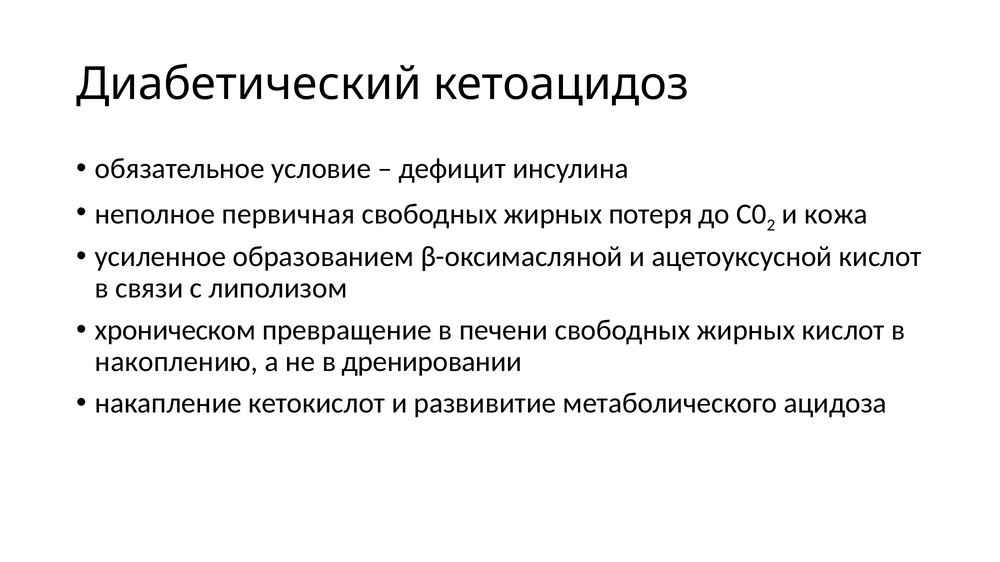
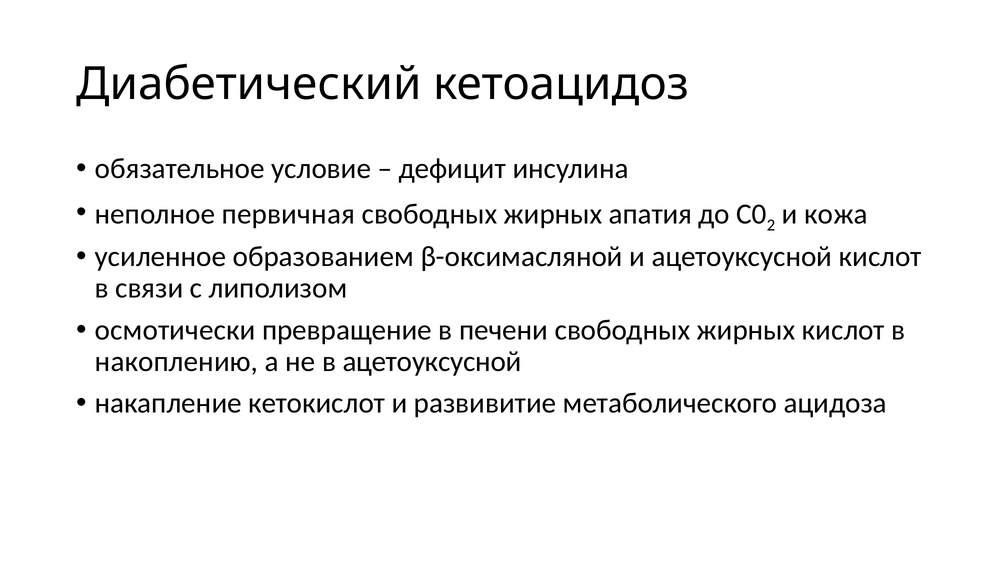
потеря: потеря -> апатия
хроническом: хроническом -> осмотически
в дренировании: дренировании -> ацетоуксусной
